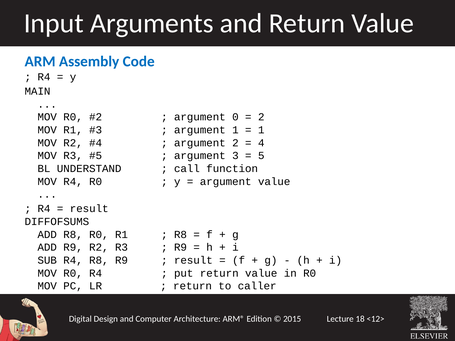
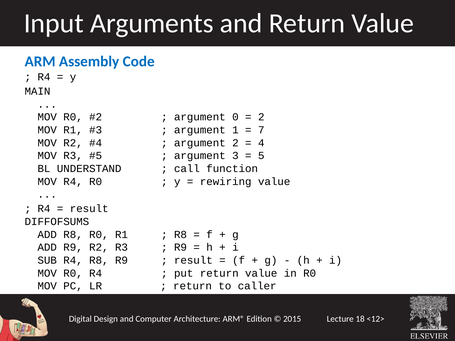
1 at (261, 130): 1 -> 7
argument at (226, 182): argument -> rewiring
